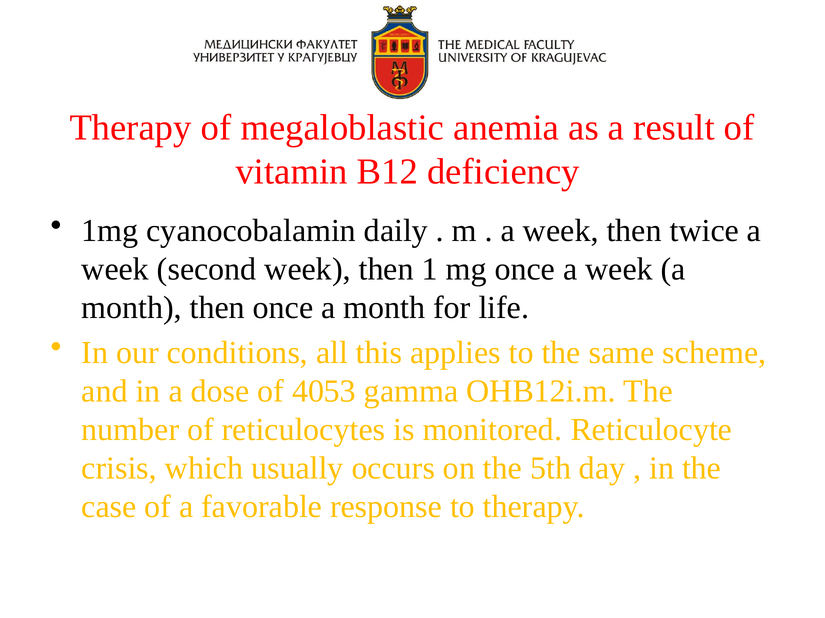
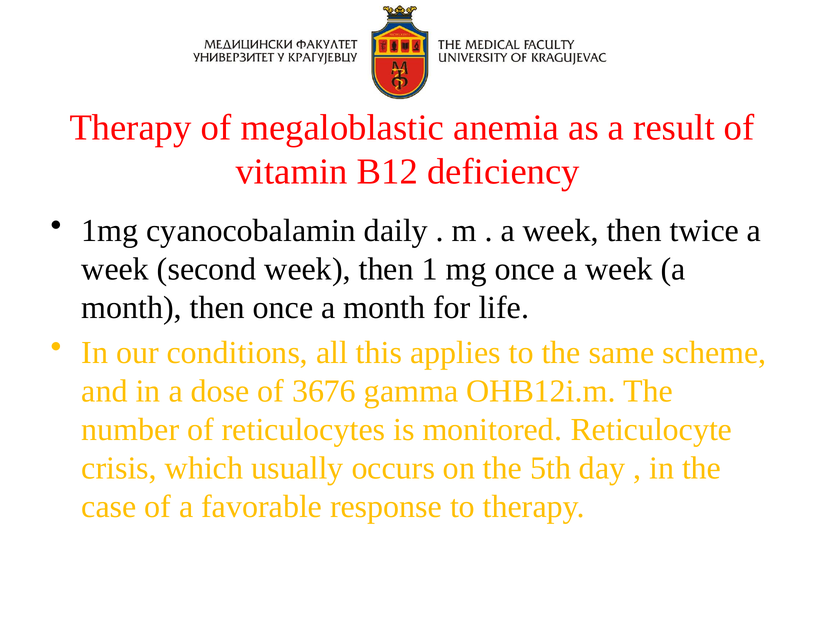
4053: 4053 -> 3676
